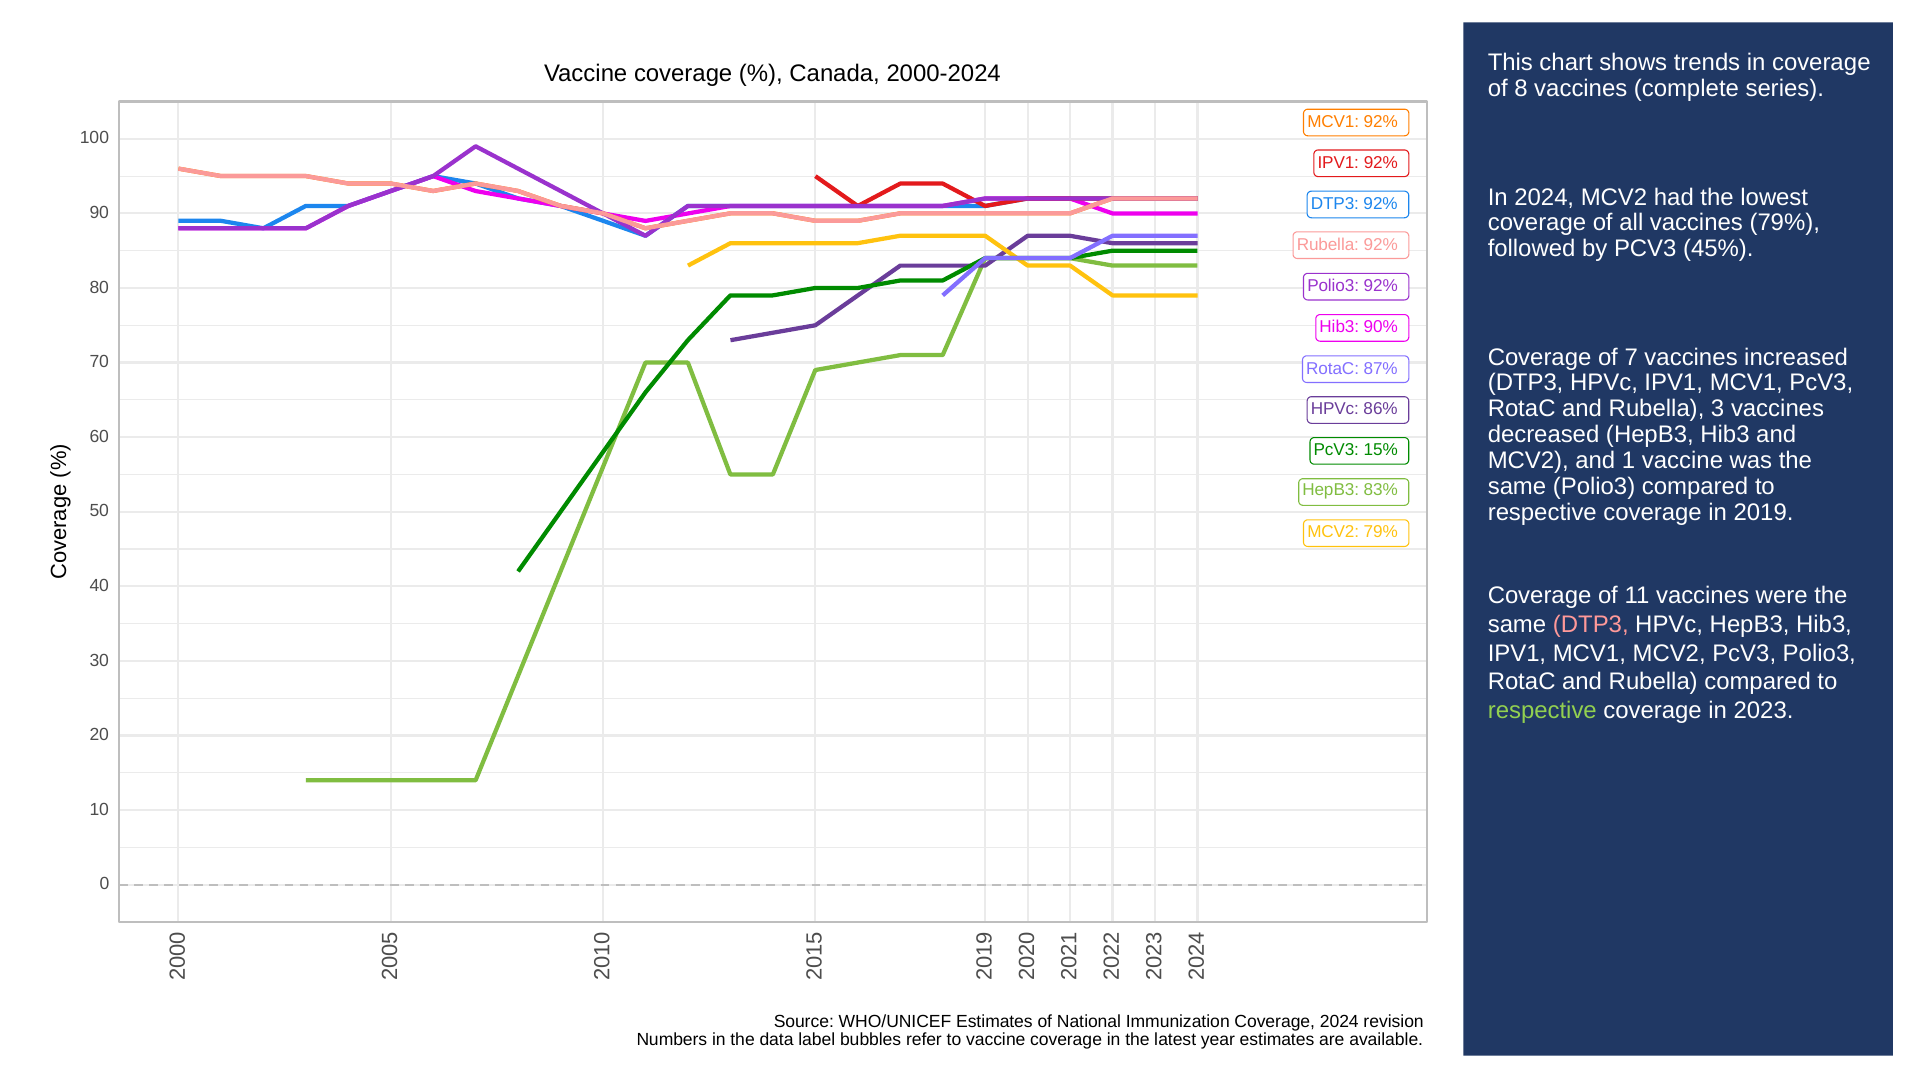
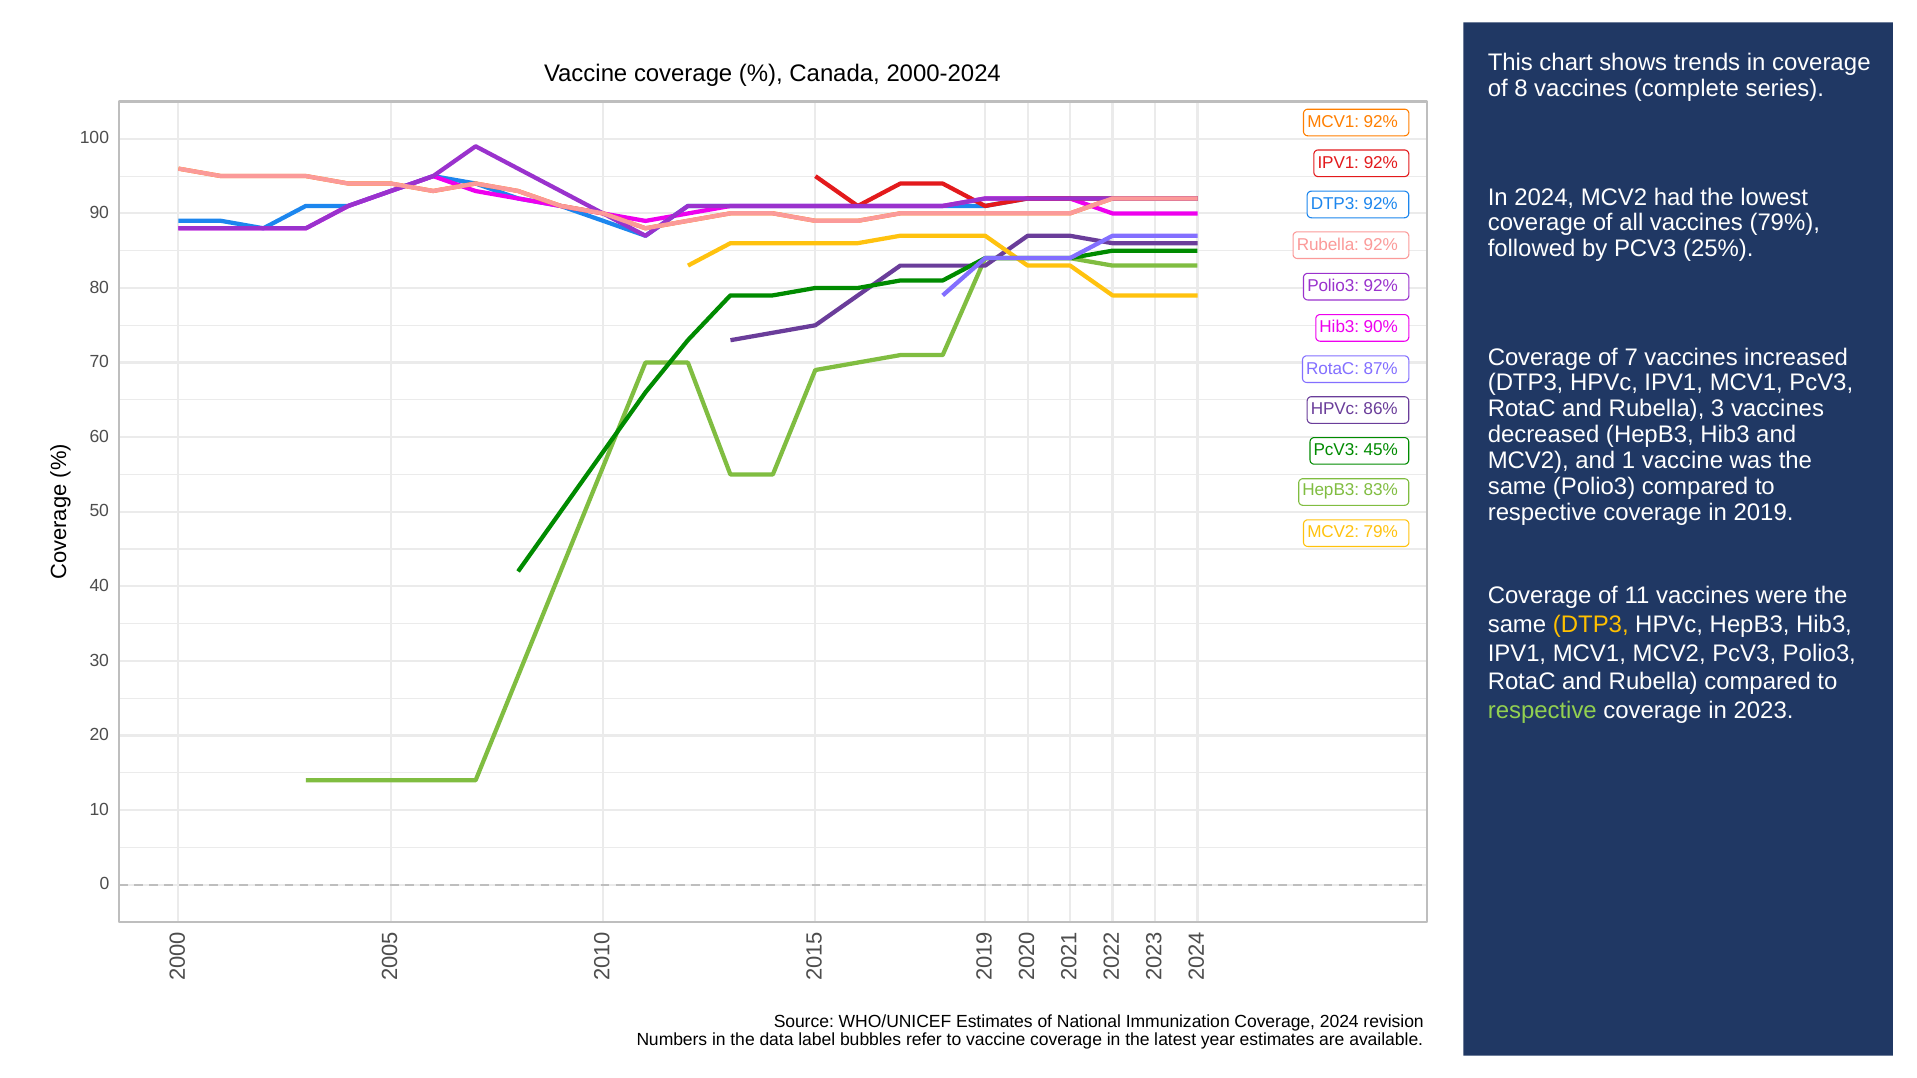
45%: 45% -> 25%
15%: 15% -> 45%
DTP3 at (1591, 625) colour: pink -> yellow
